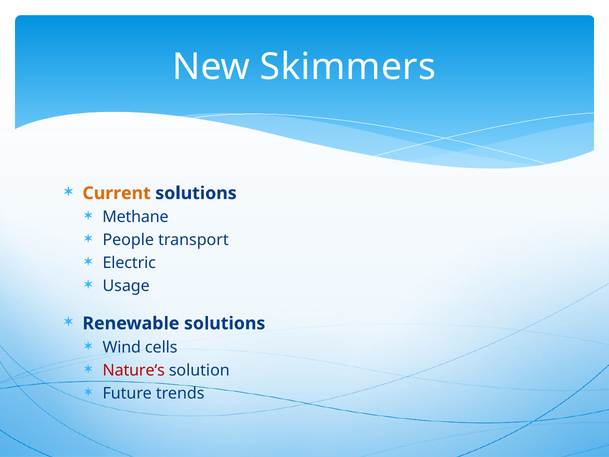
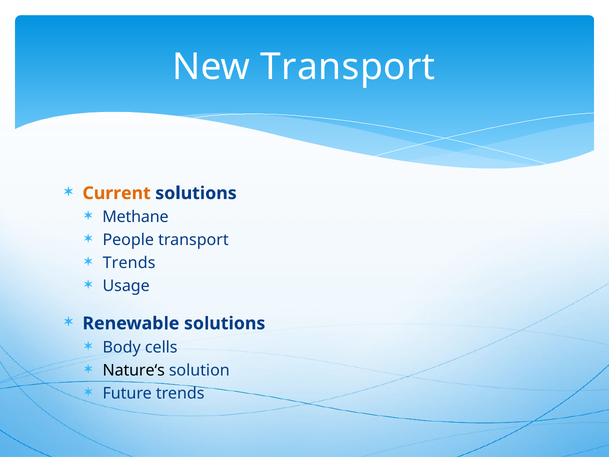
New Skimmers: Skimmers -> Transport
Electric at (129, 263): Electric -> Trends
Wind: Wind -> Body
Nature‘s colour: red -> black
